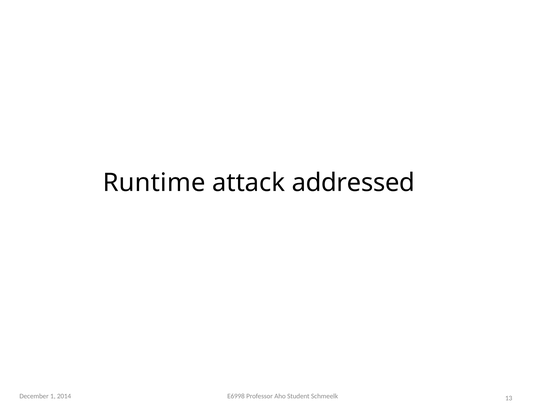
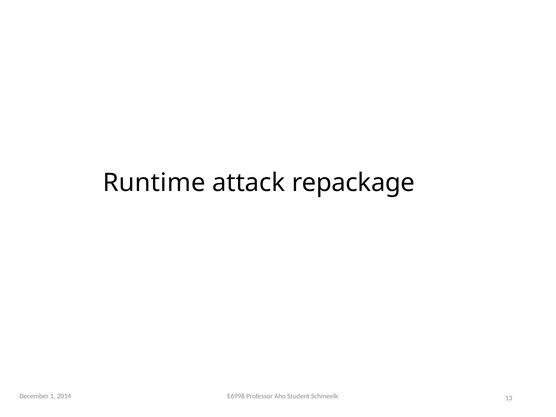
addressed: addressed -> repackage
